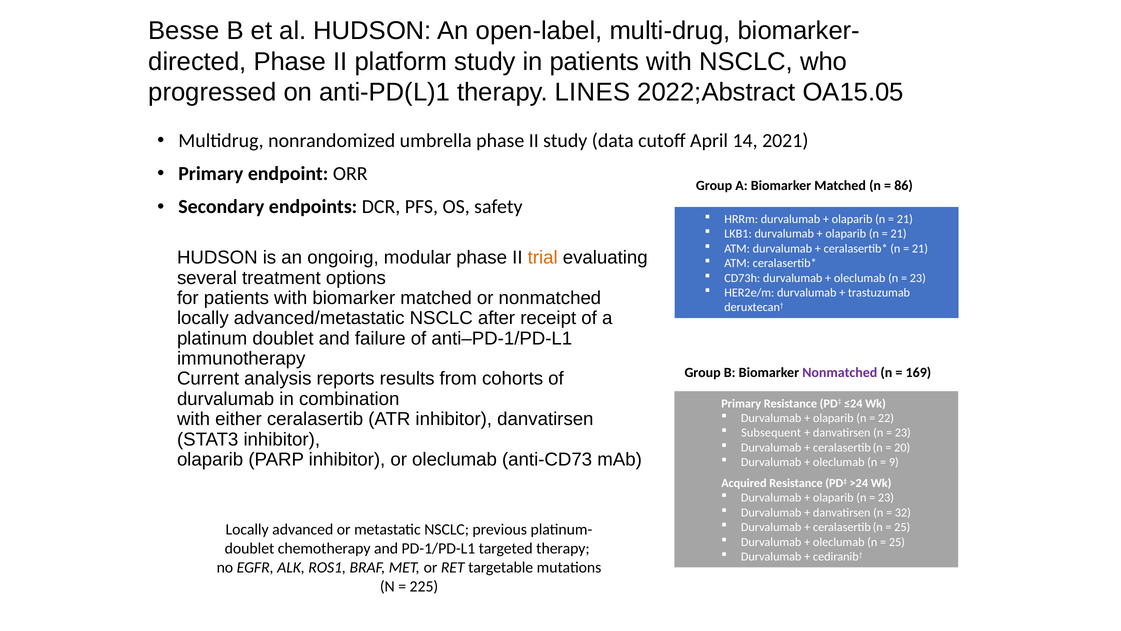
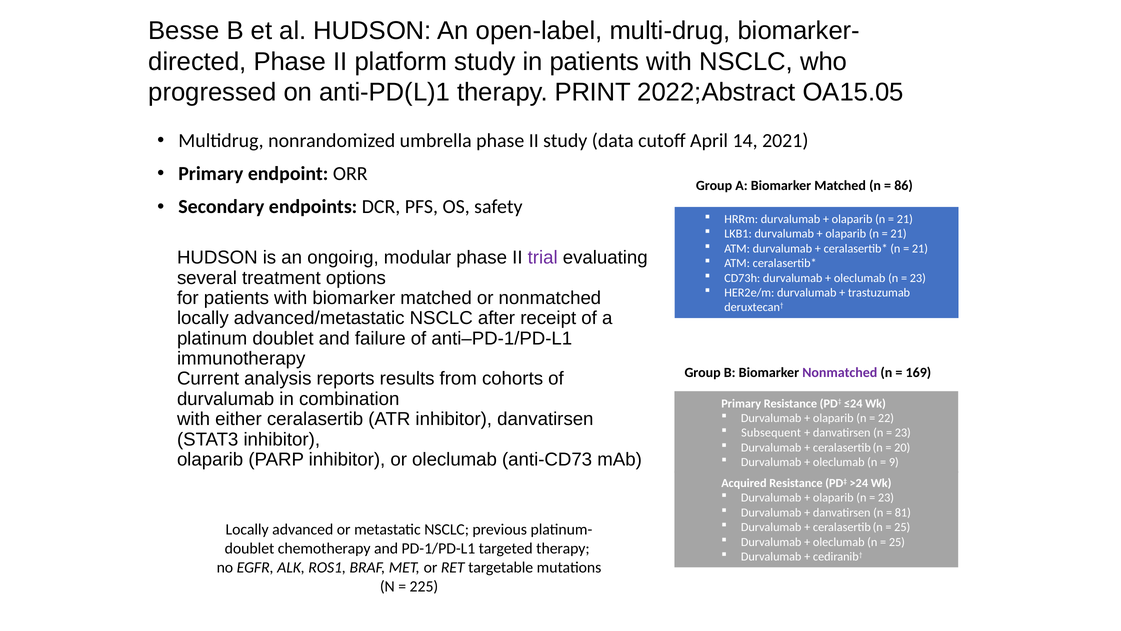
LINES: LINES -> PRINT
trial colour: orange -> purple
32: 32 -> 81
